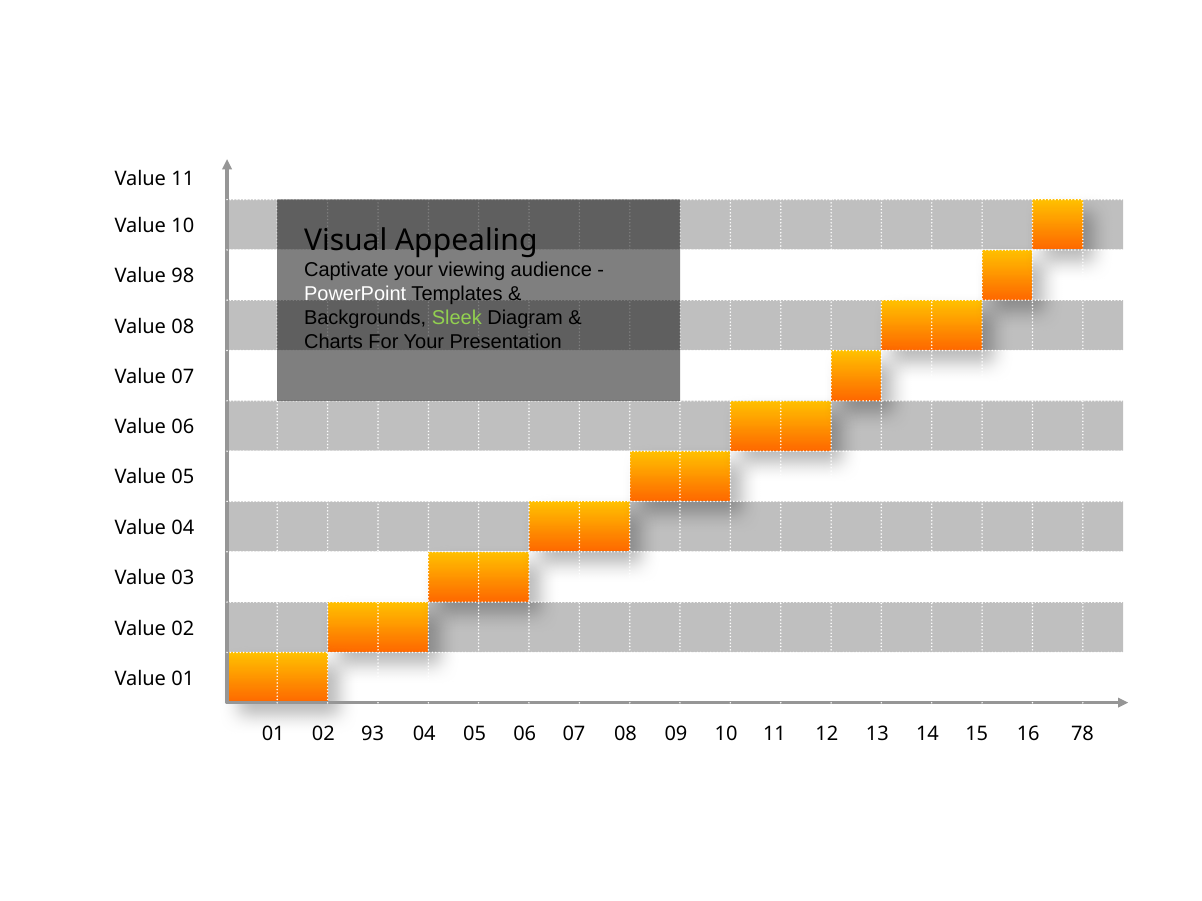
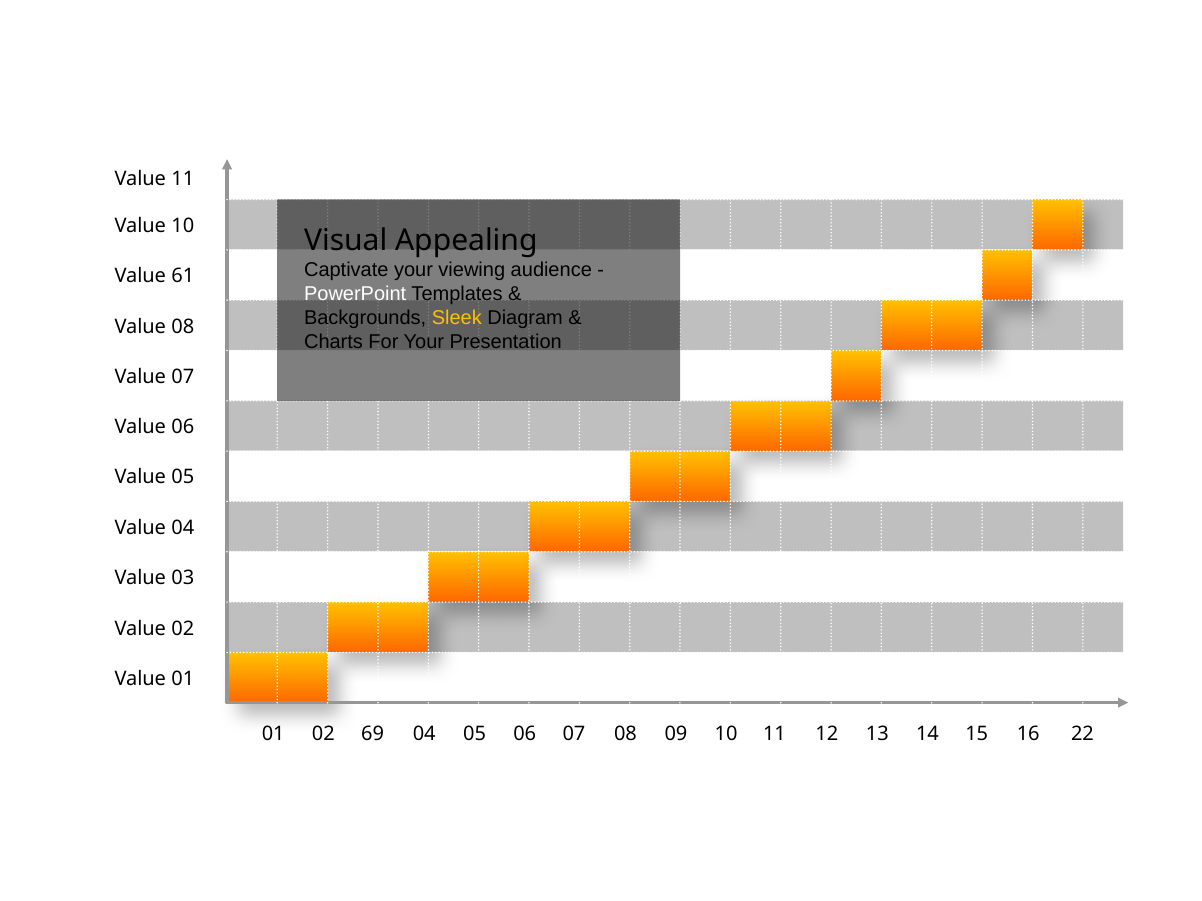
98: 98 -> 61
Sleek colour: light green -> yellow
93: 93 -> 69
78: 78 -> 22
